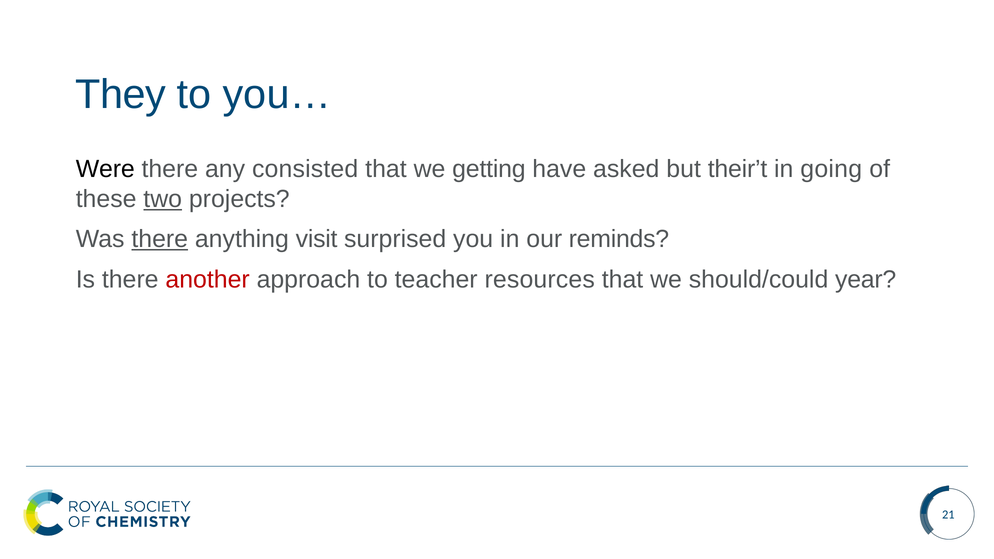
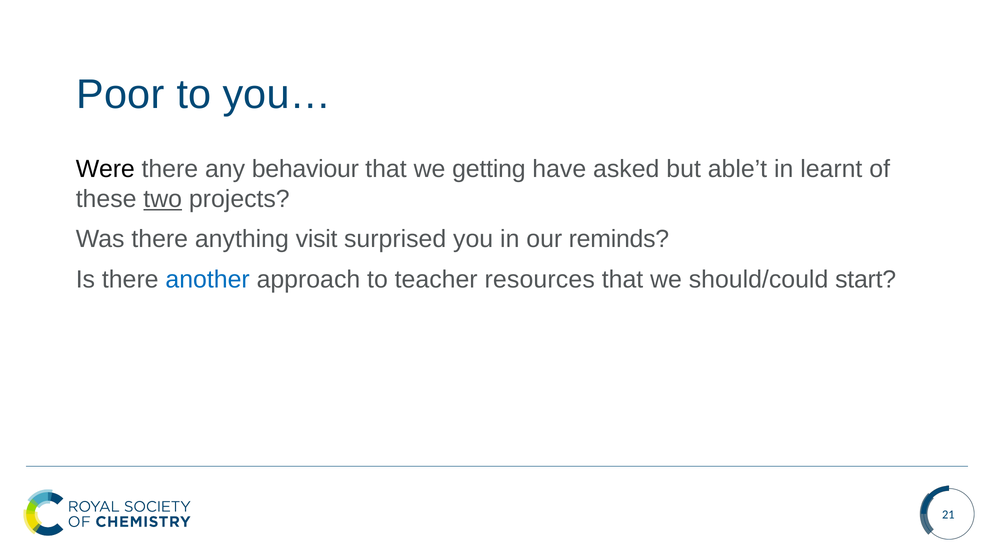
They: They -> Poor
consisted: consisted -> behaviour
their’t: their’t -> able’t
going: going -> learnt
there at (160, 239) underline: present -> none
another colour: red -> blue
year: year -> start
